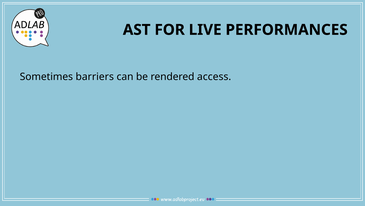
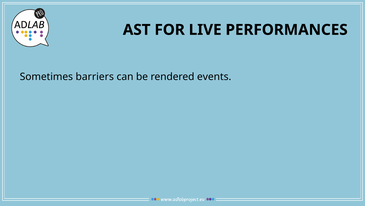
access: access -> events
